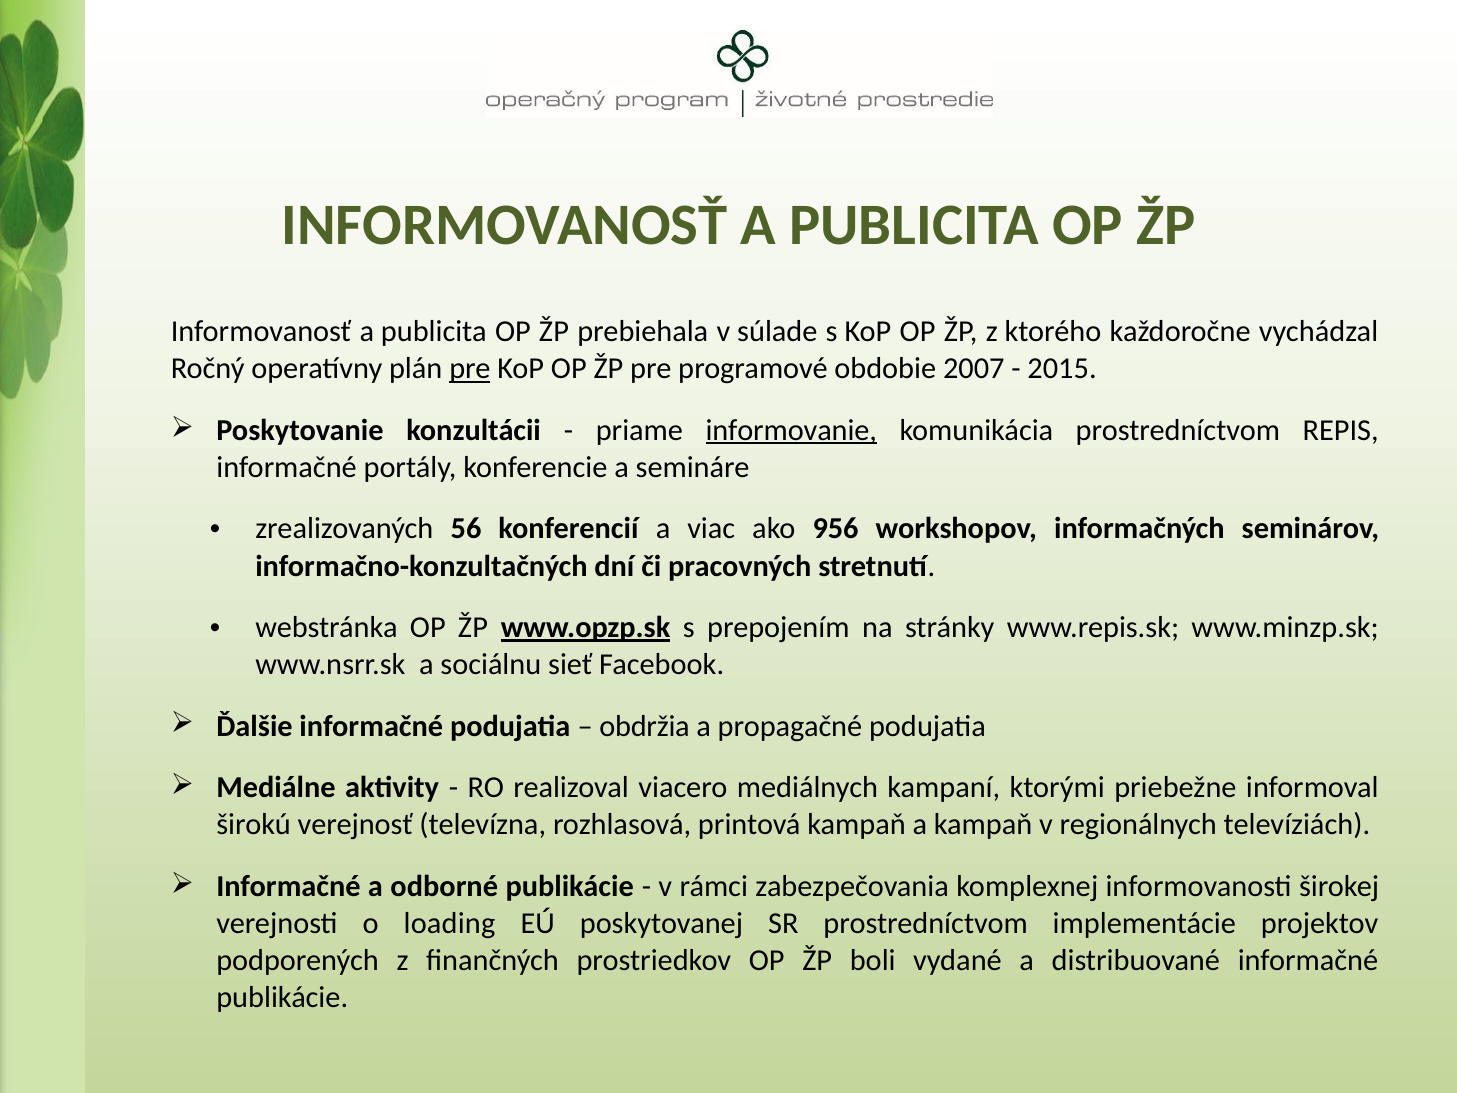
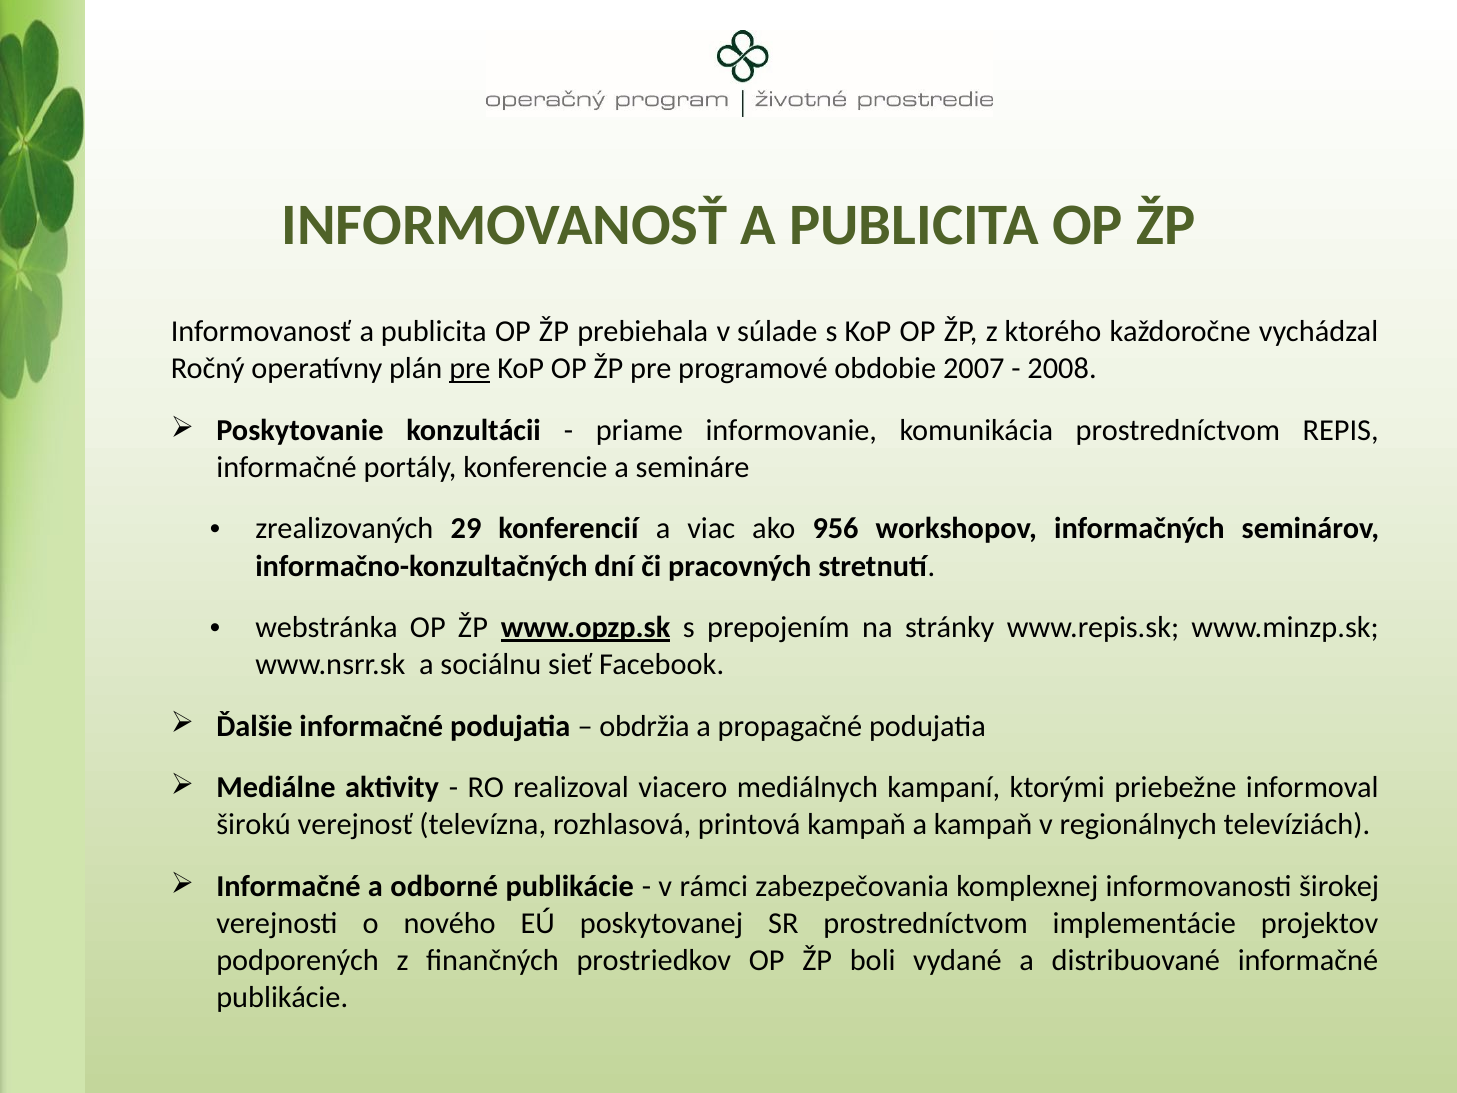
2015: 2015 -> 2008
informovanie underline: present -> none
56: 56 -> 29
loading: loading -> nového
